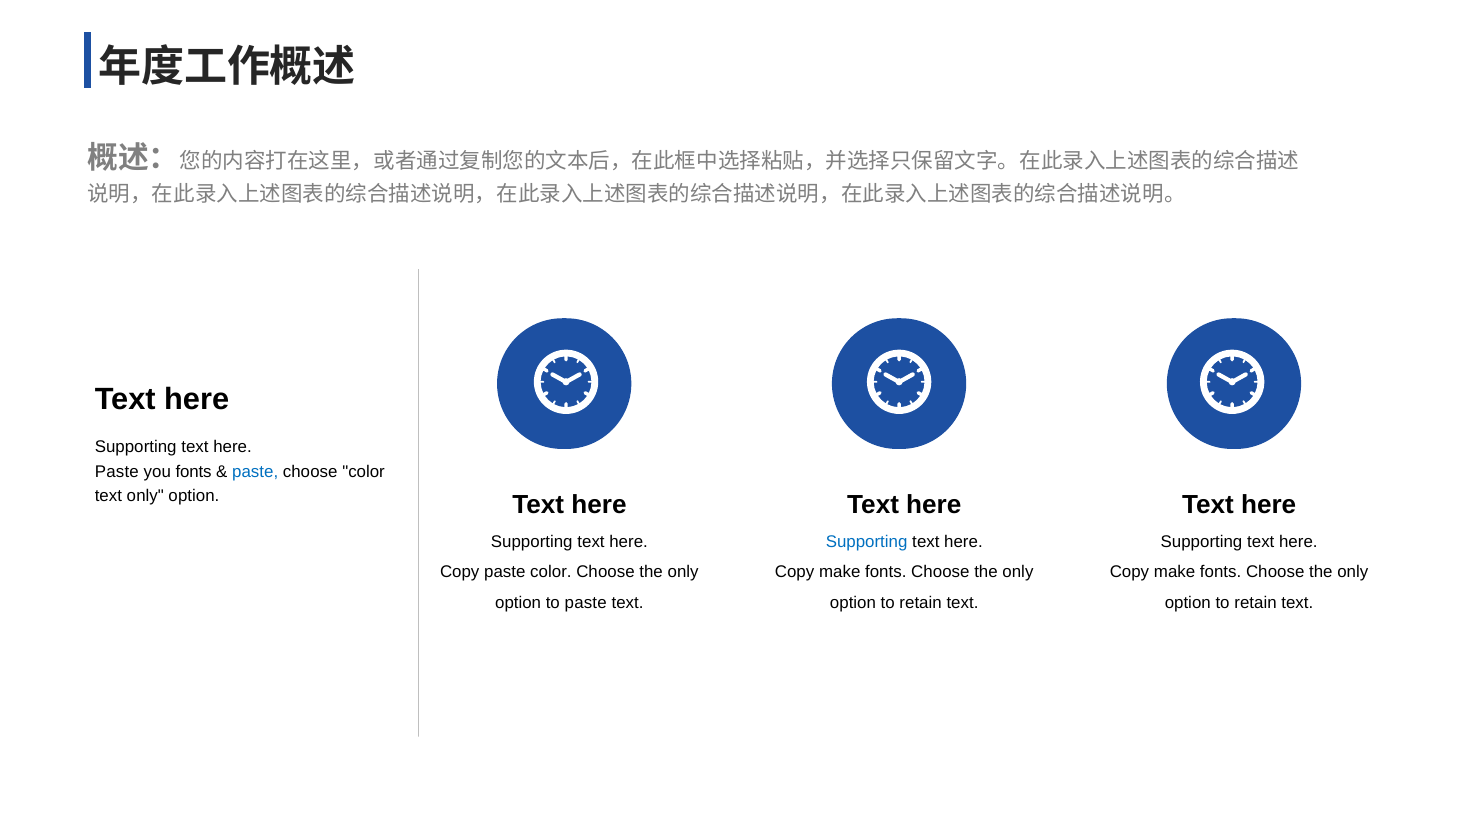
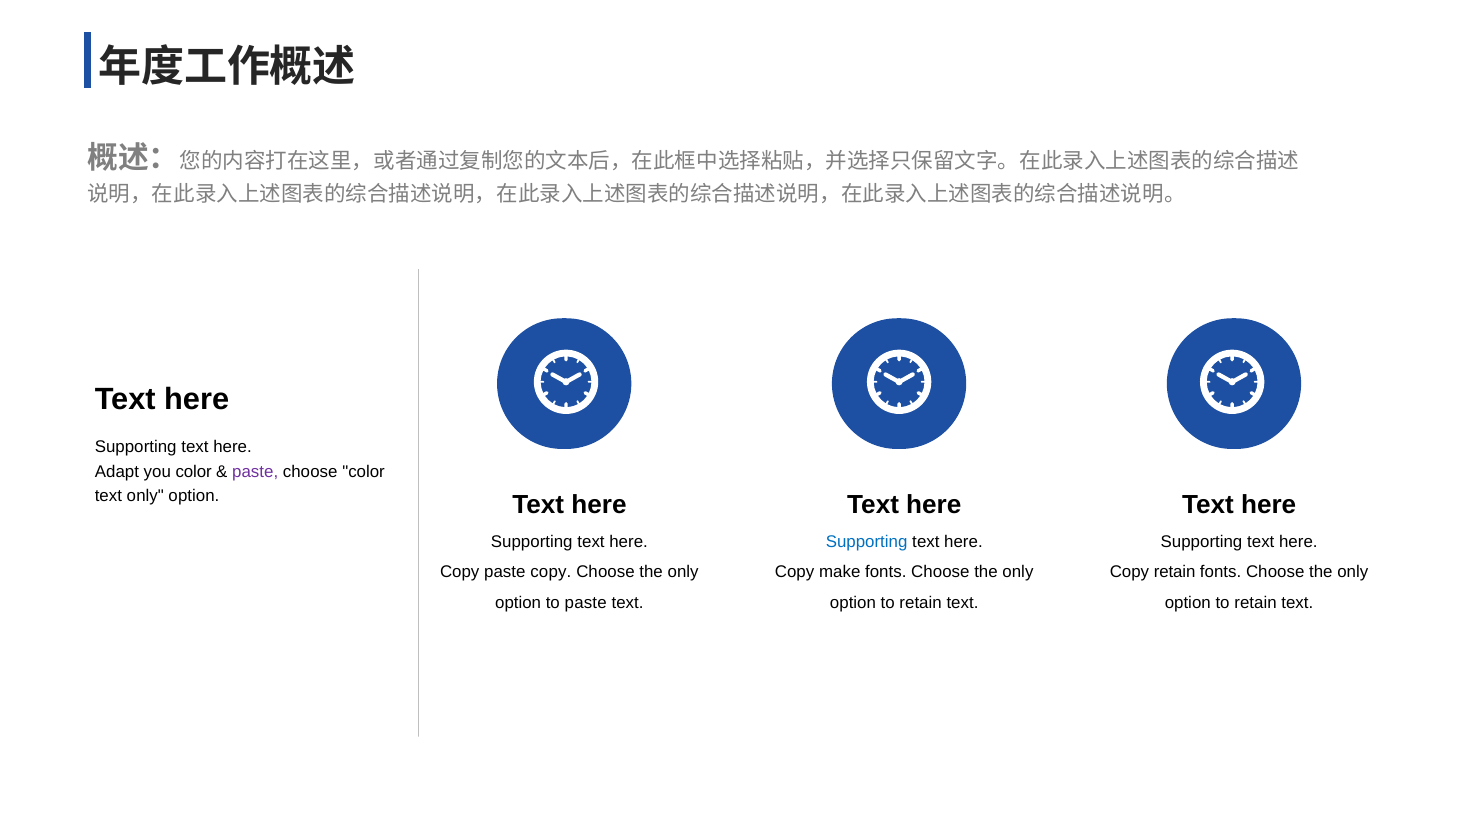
Paste at (117, 472): Paste -> Adapt
you fonts: fonts -> color
paste at (255, 472) colour: blue -> purple
paste color: color -> copy
make at (1175, 572): make -> retain
